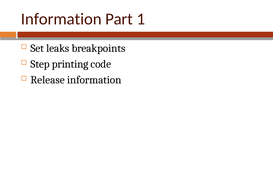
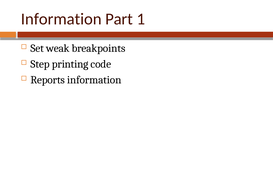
leaks: leaks -> weak
Release: Release -> Reports
